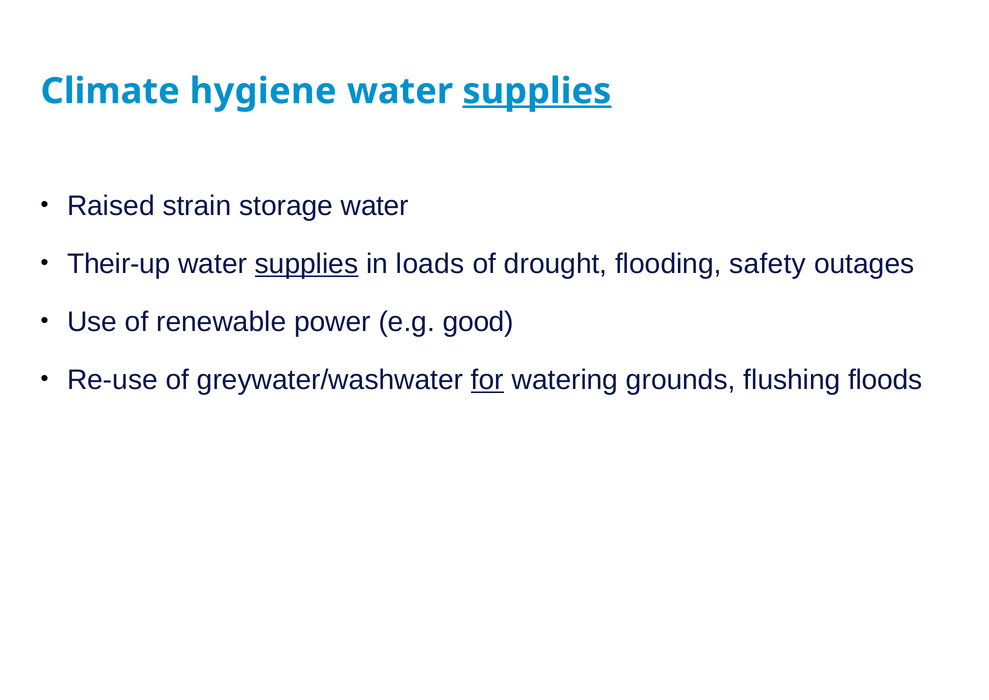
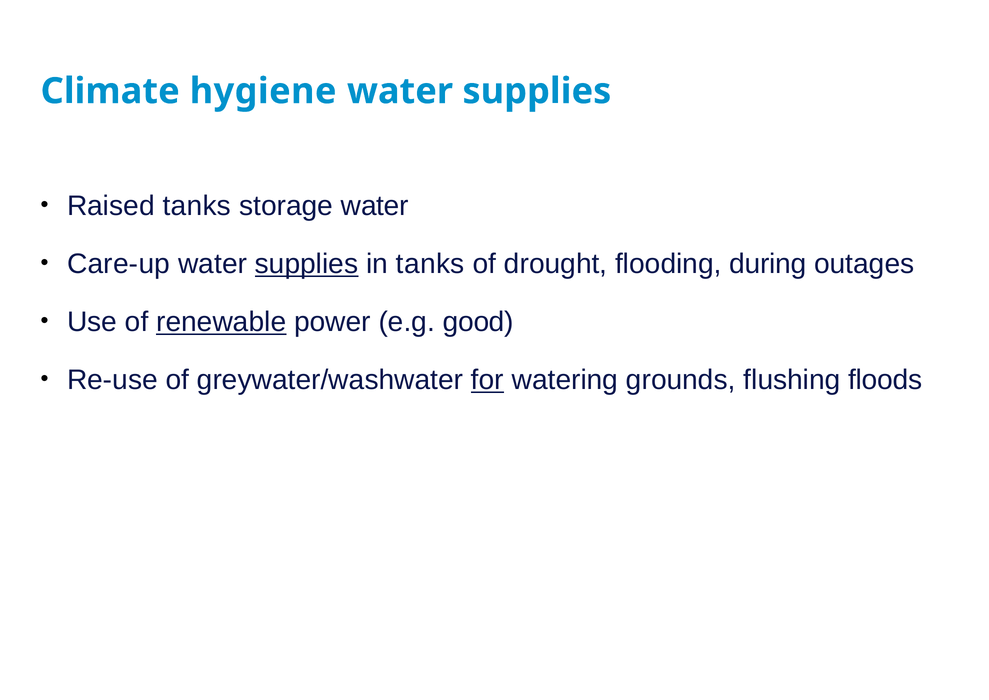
supplies at (537, 91) underline: present -> none
Raised strain: strain -> tanks
Their-up: Their-up -> Care-up
in loads: loads -> tanks
safety: safety -> during
renewable underline: none -> present
